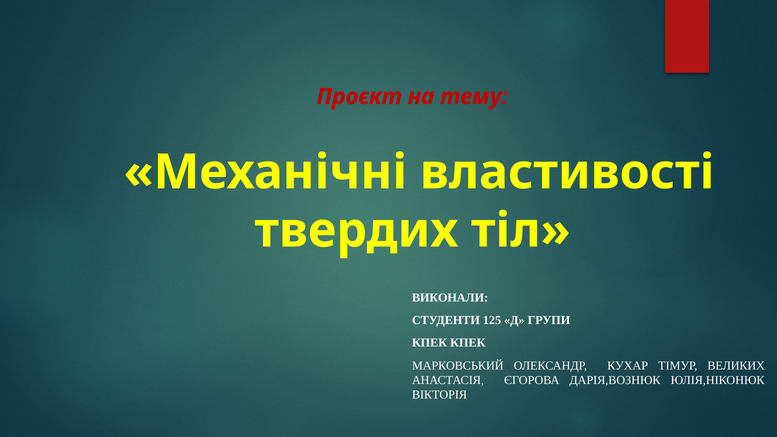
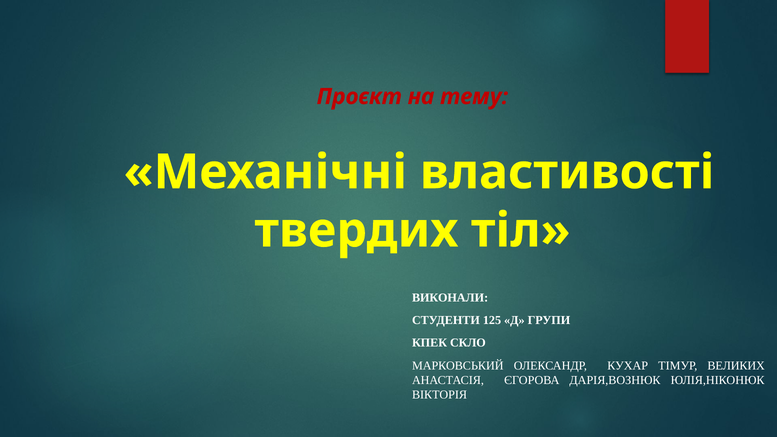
КПЕК КПЕК: КПЕК -> СКЛО
